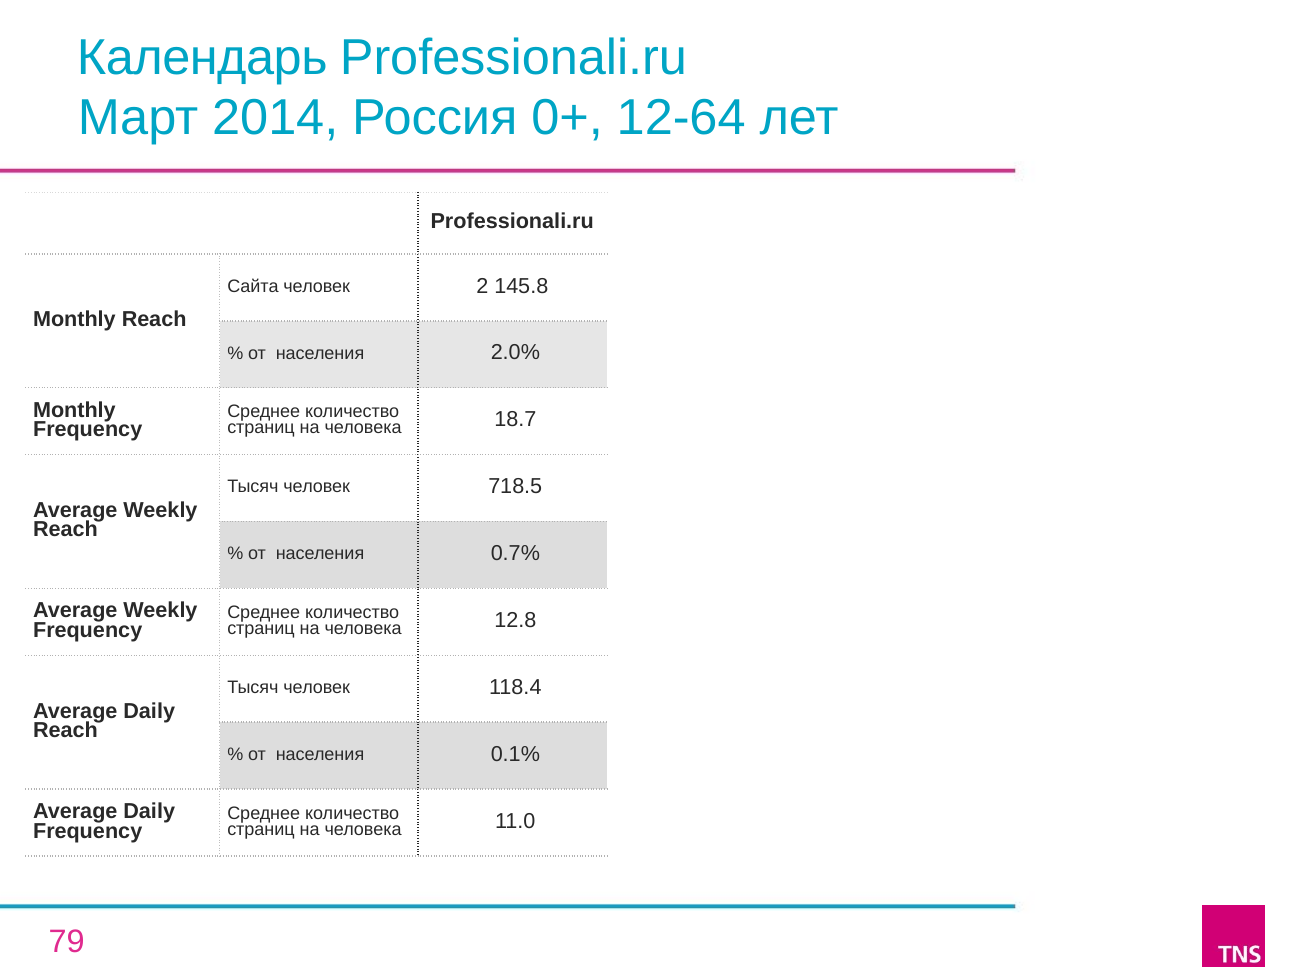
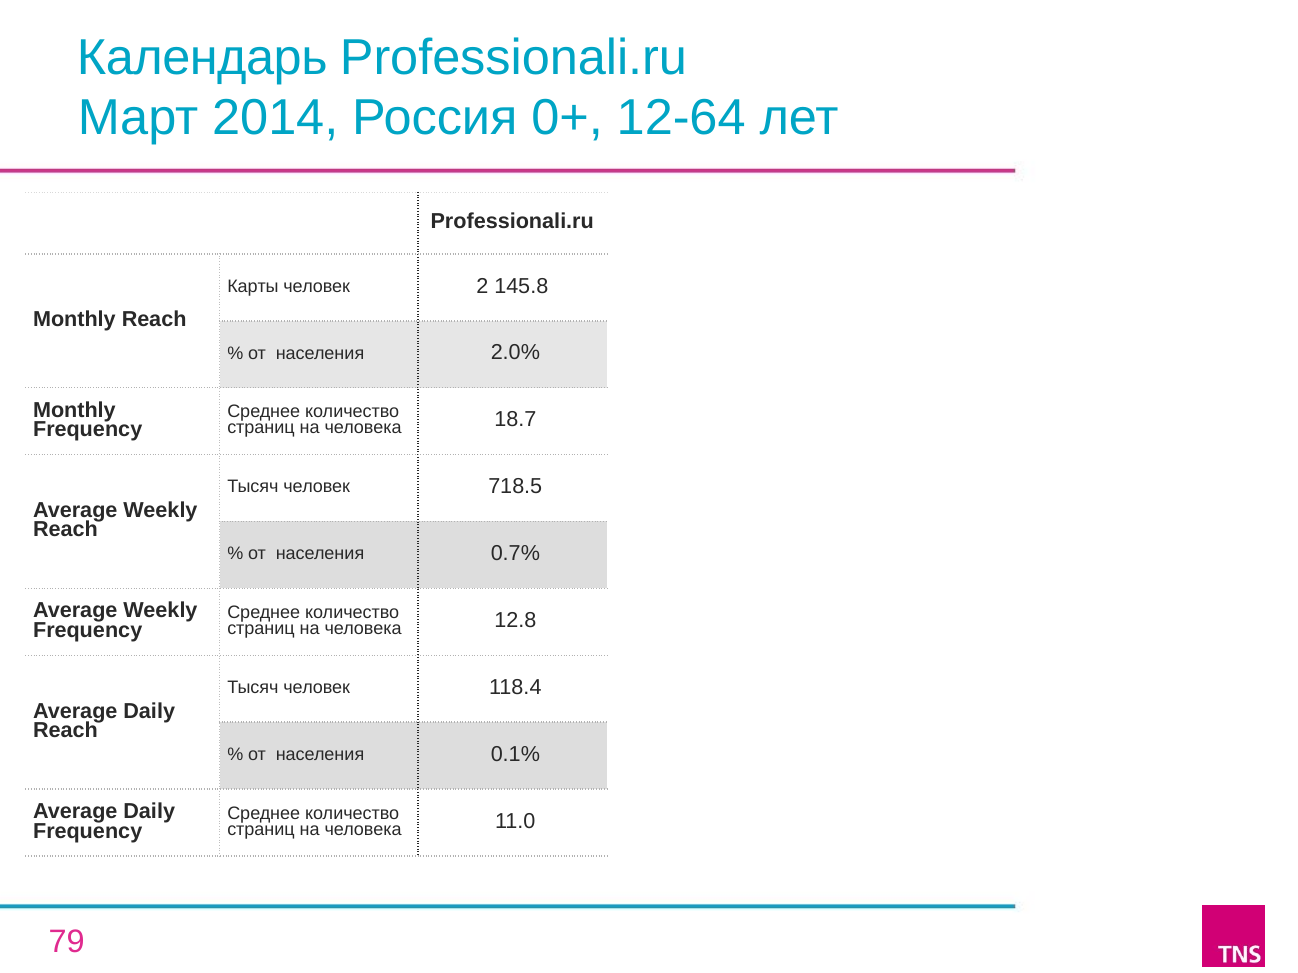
Сайта: Сайта -> Карты
